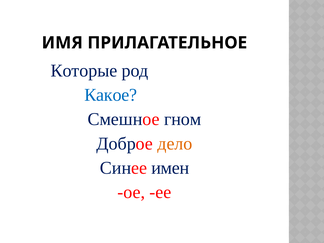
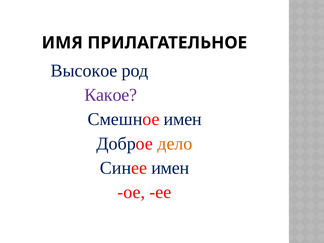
Которые: Которые -> Высокое
Какое colour: blue -> purple
Смешное гном: гном -> имен
